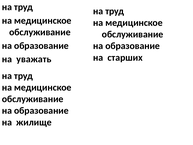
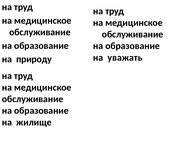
старших: старших -> уважать
уважать: уважать -> природу
